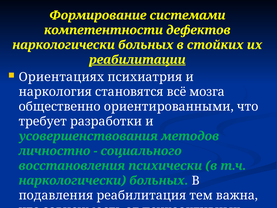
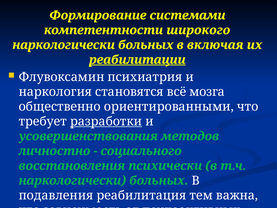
дефектов: дефектов -> широкого
стойких: стойких -> включая
Ориентациях: Ориентациях -> Флувоксамин
разработки underline: none -> present
